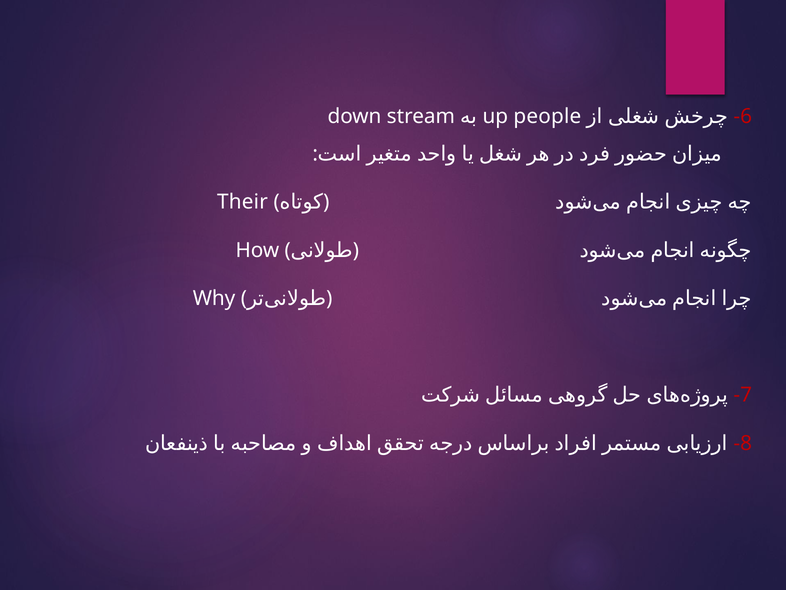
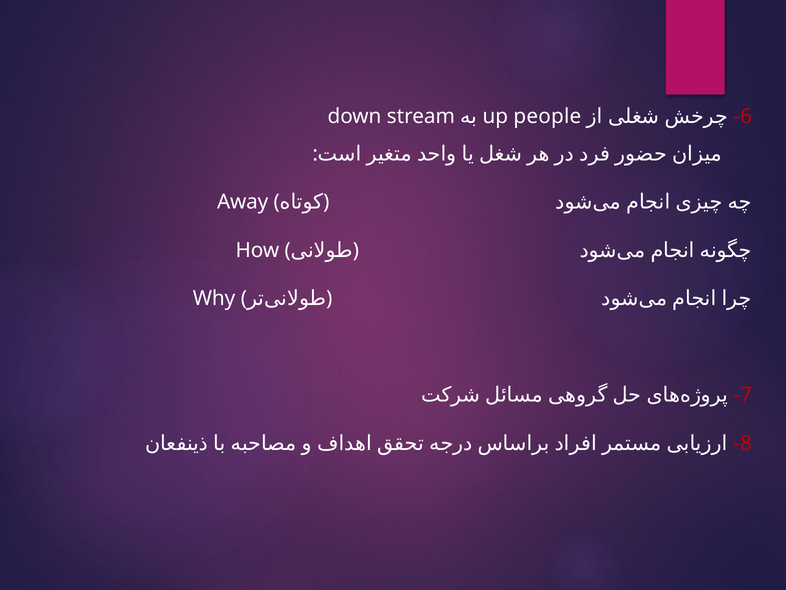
Their: Their -> Away
